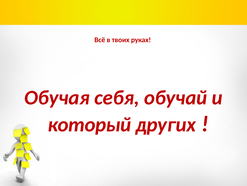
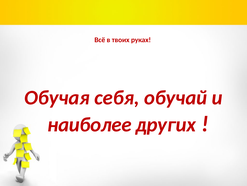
который: который -> наиболее
